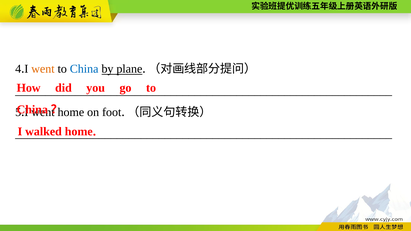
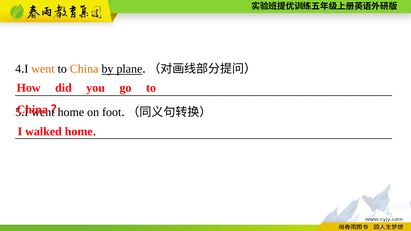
China at (84, 69) colour: blue -> orange
